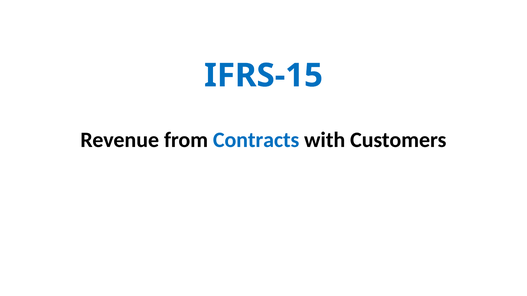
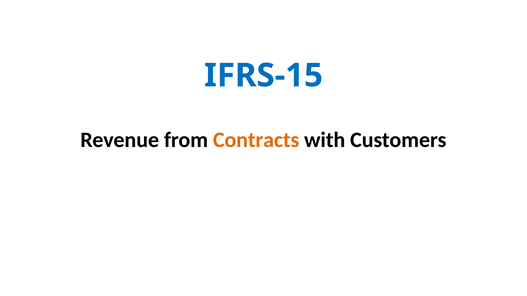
Contracts colour: blue -> orange
